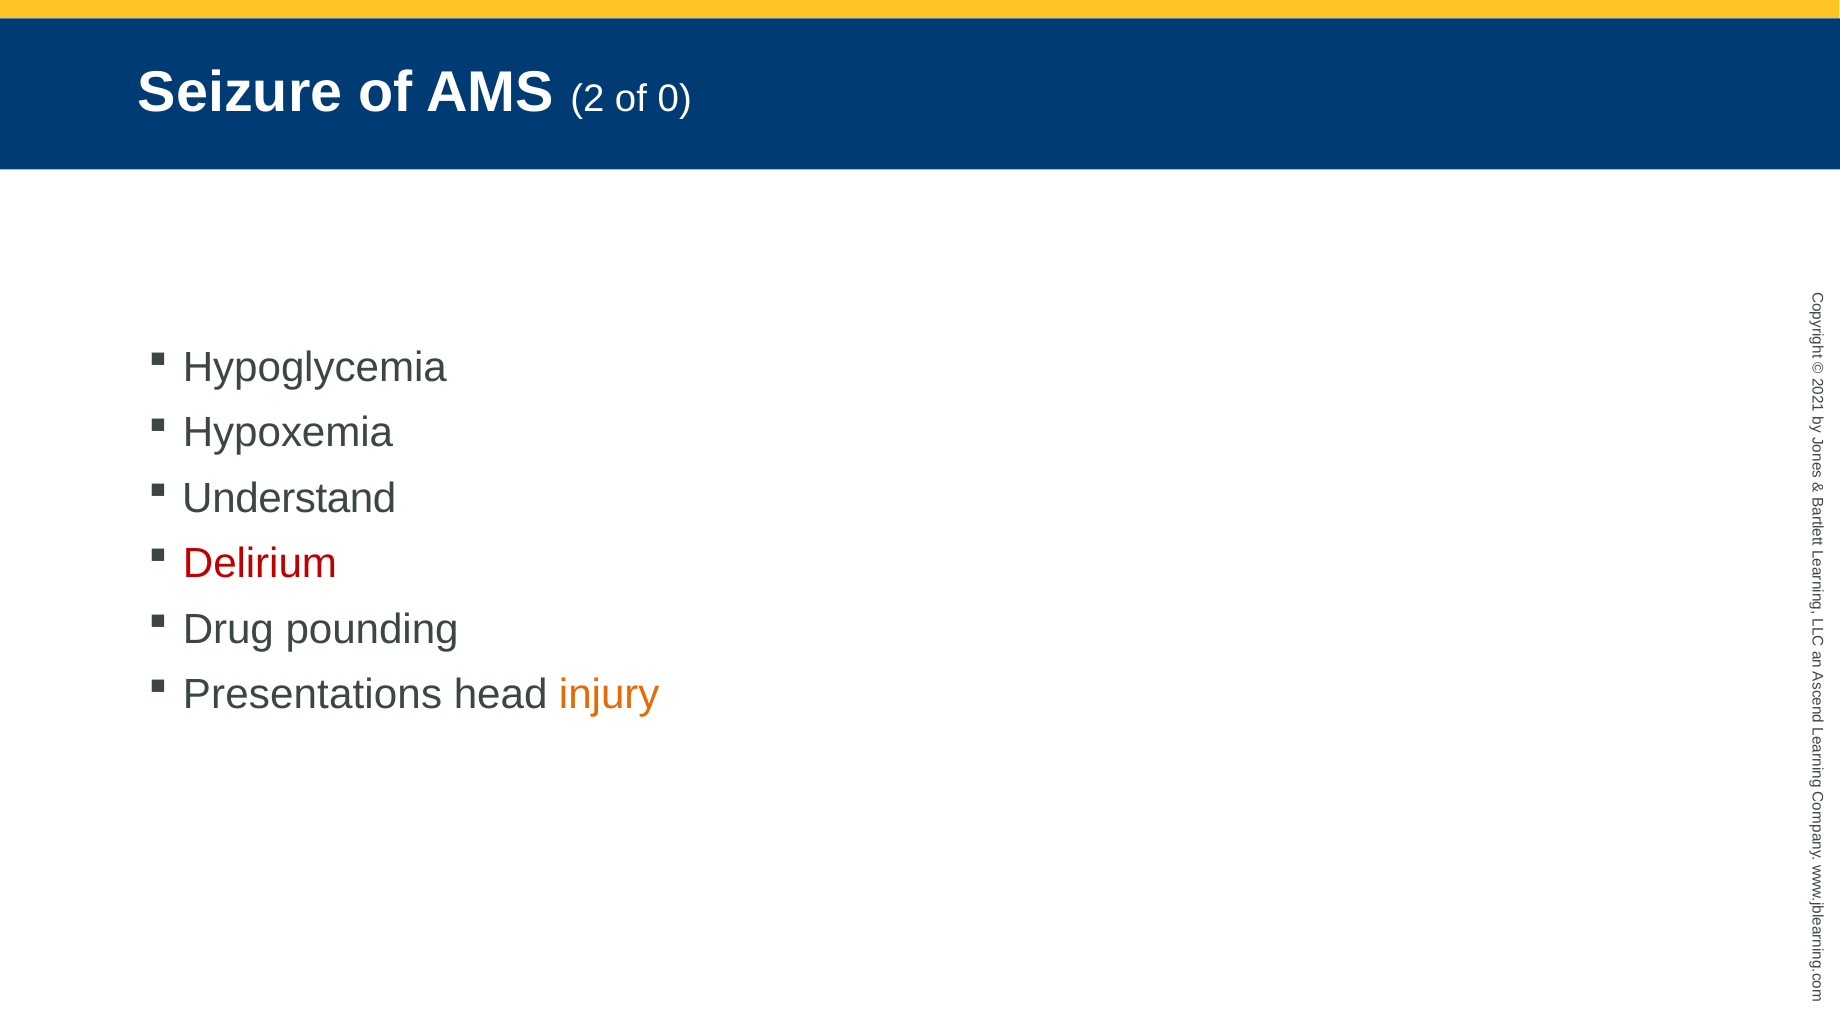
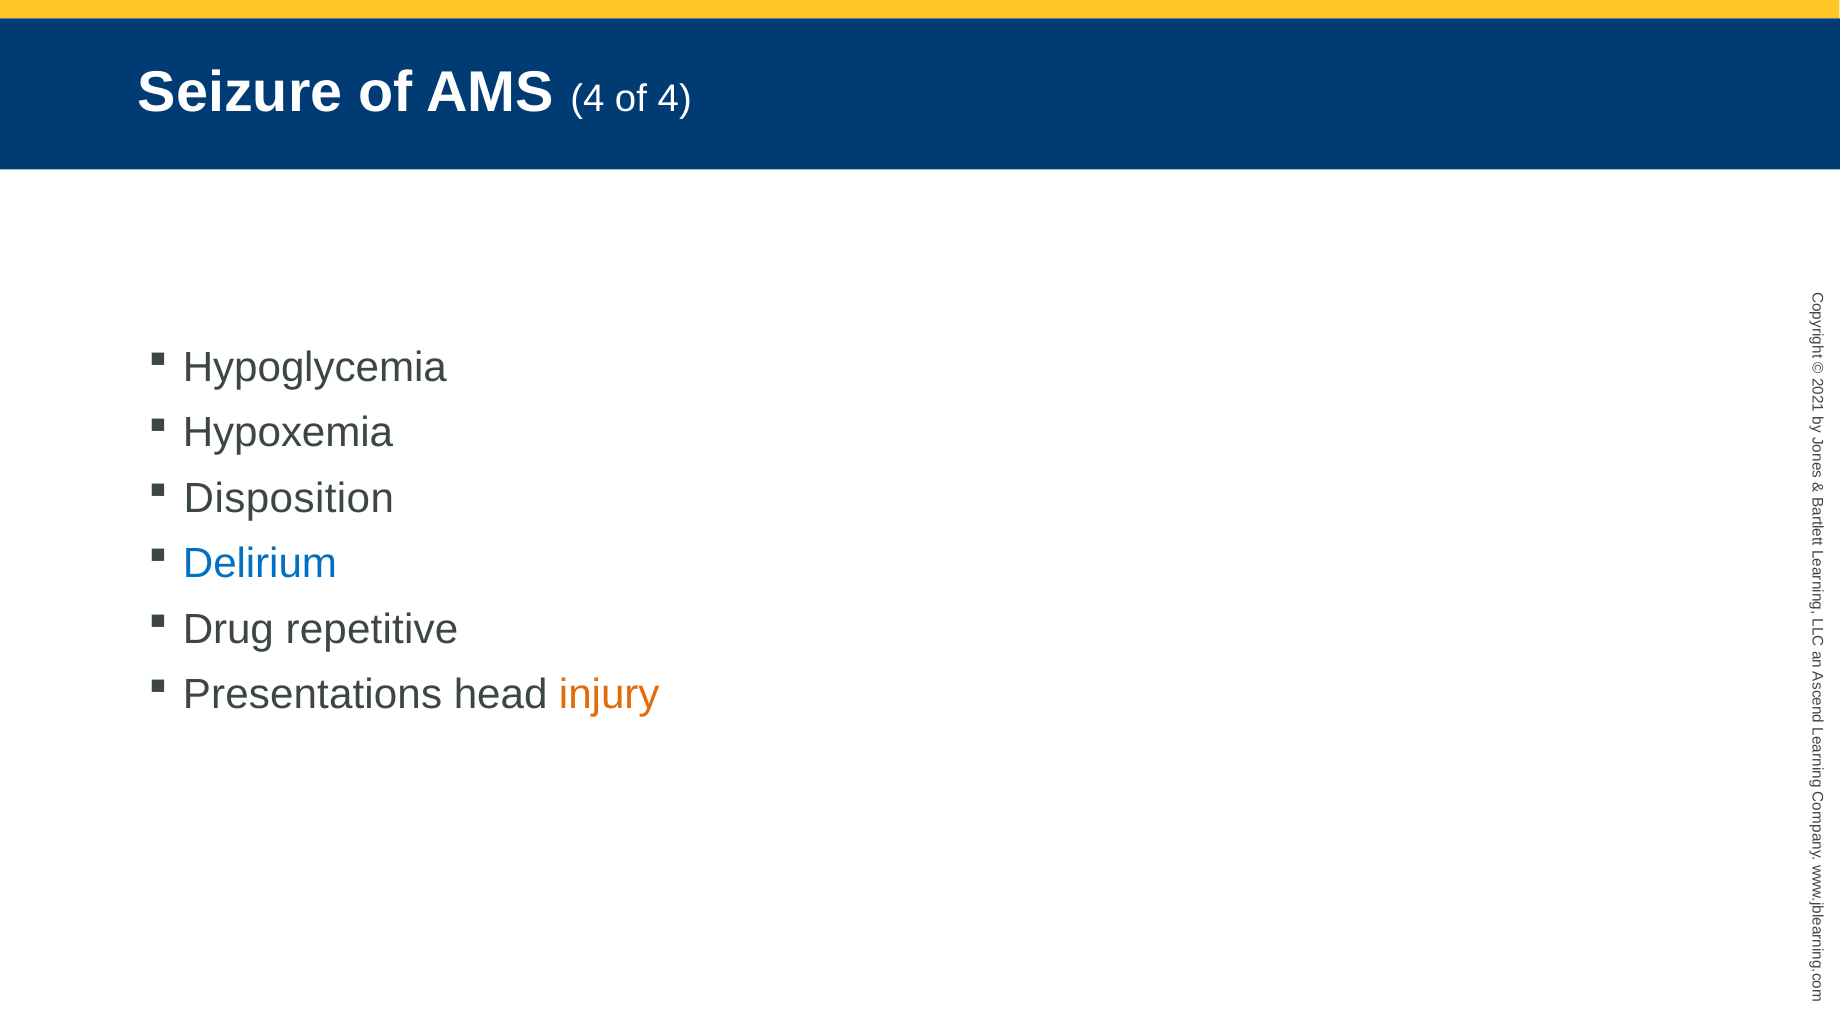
AMS 2: 2 -> 4
of 0: 0 -> 4
Understand: Understand -> Disposition
Delirium colour: red -> blue
pounding: pounding -> repetitive
